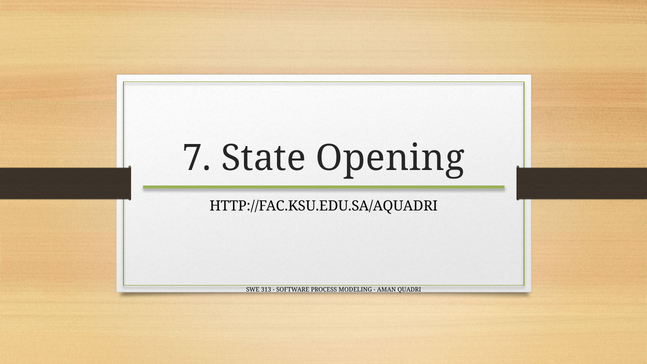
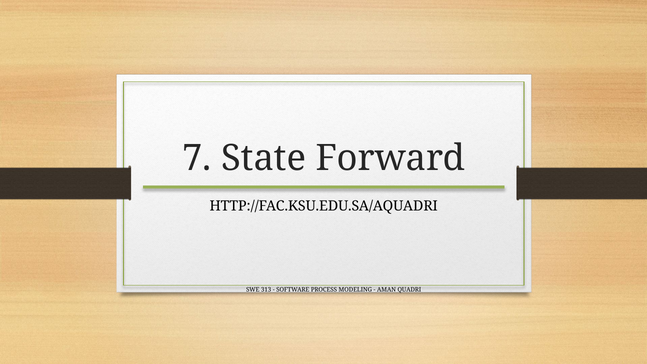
Opening: Opening -> Forward
